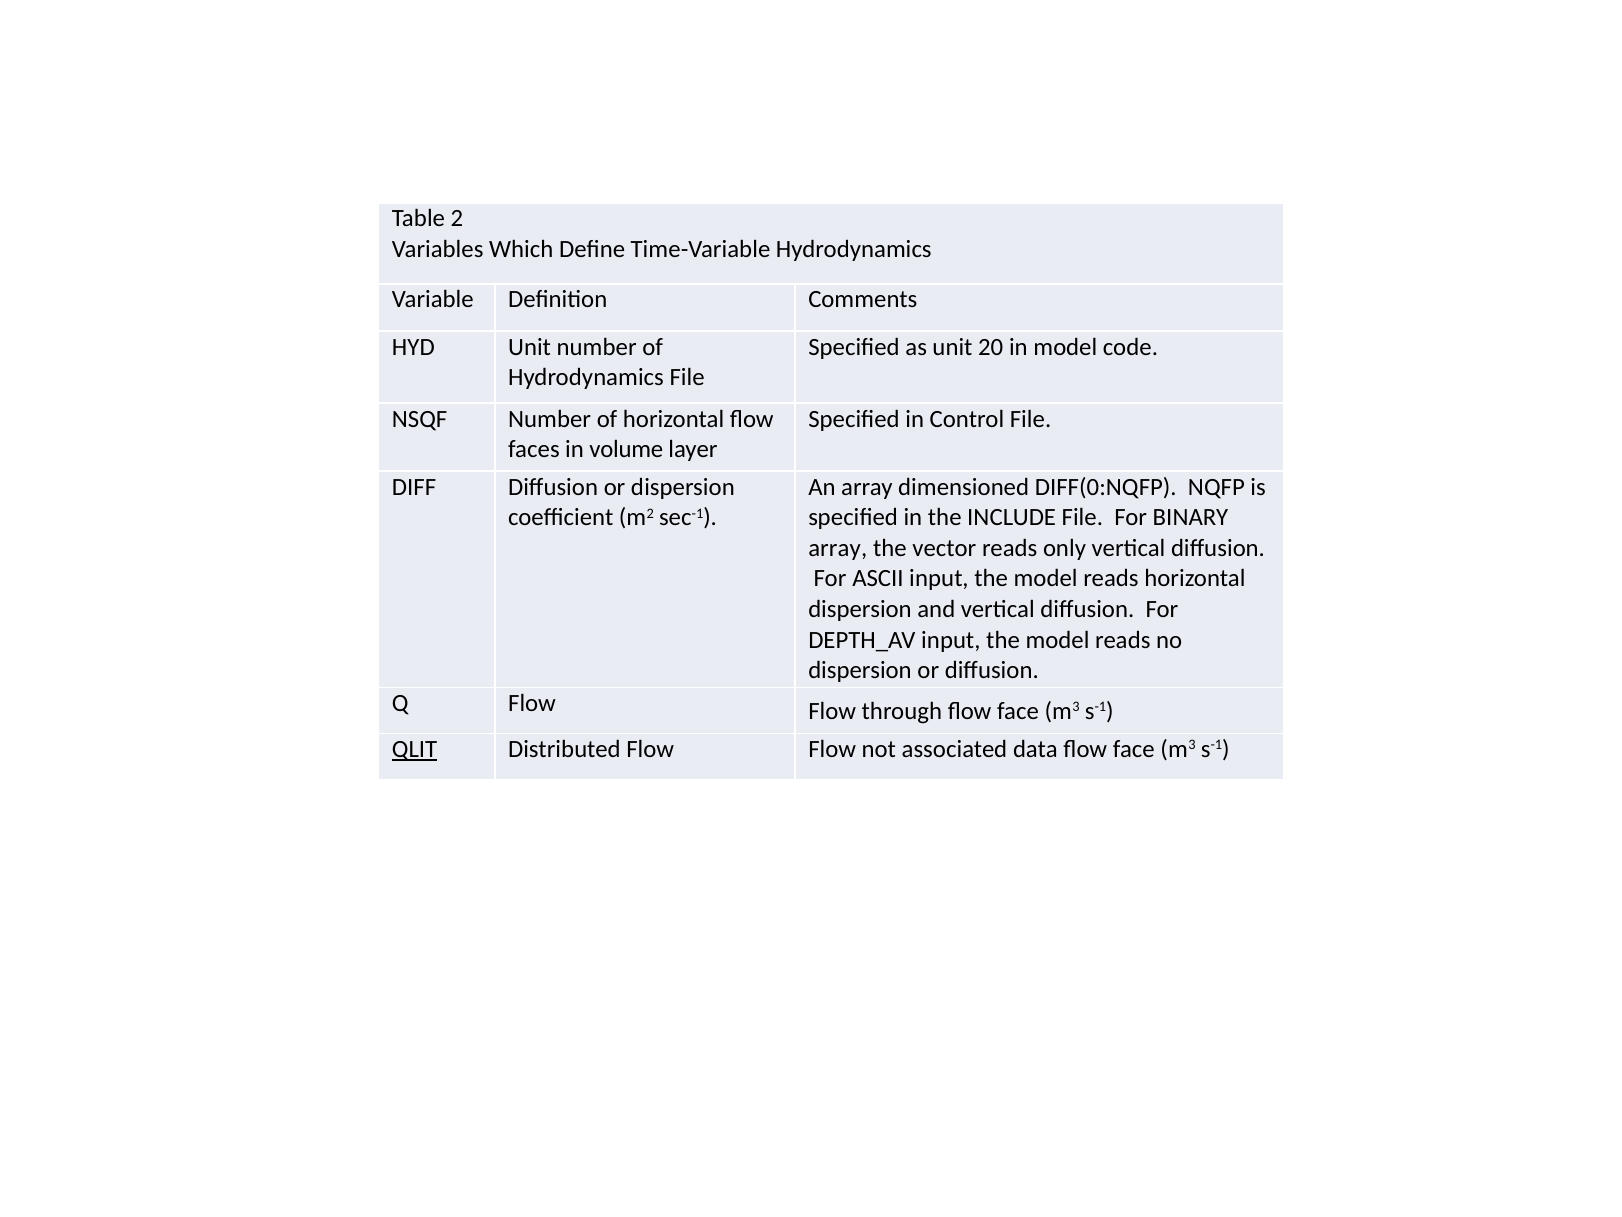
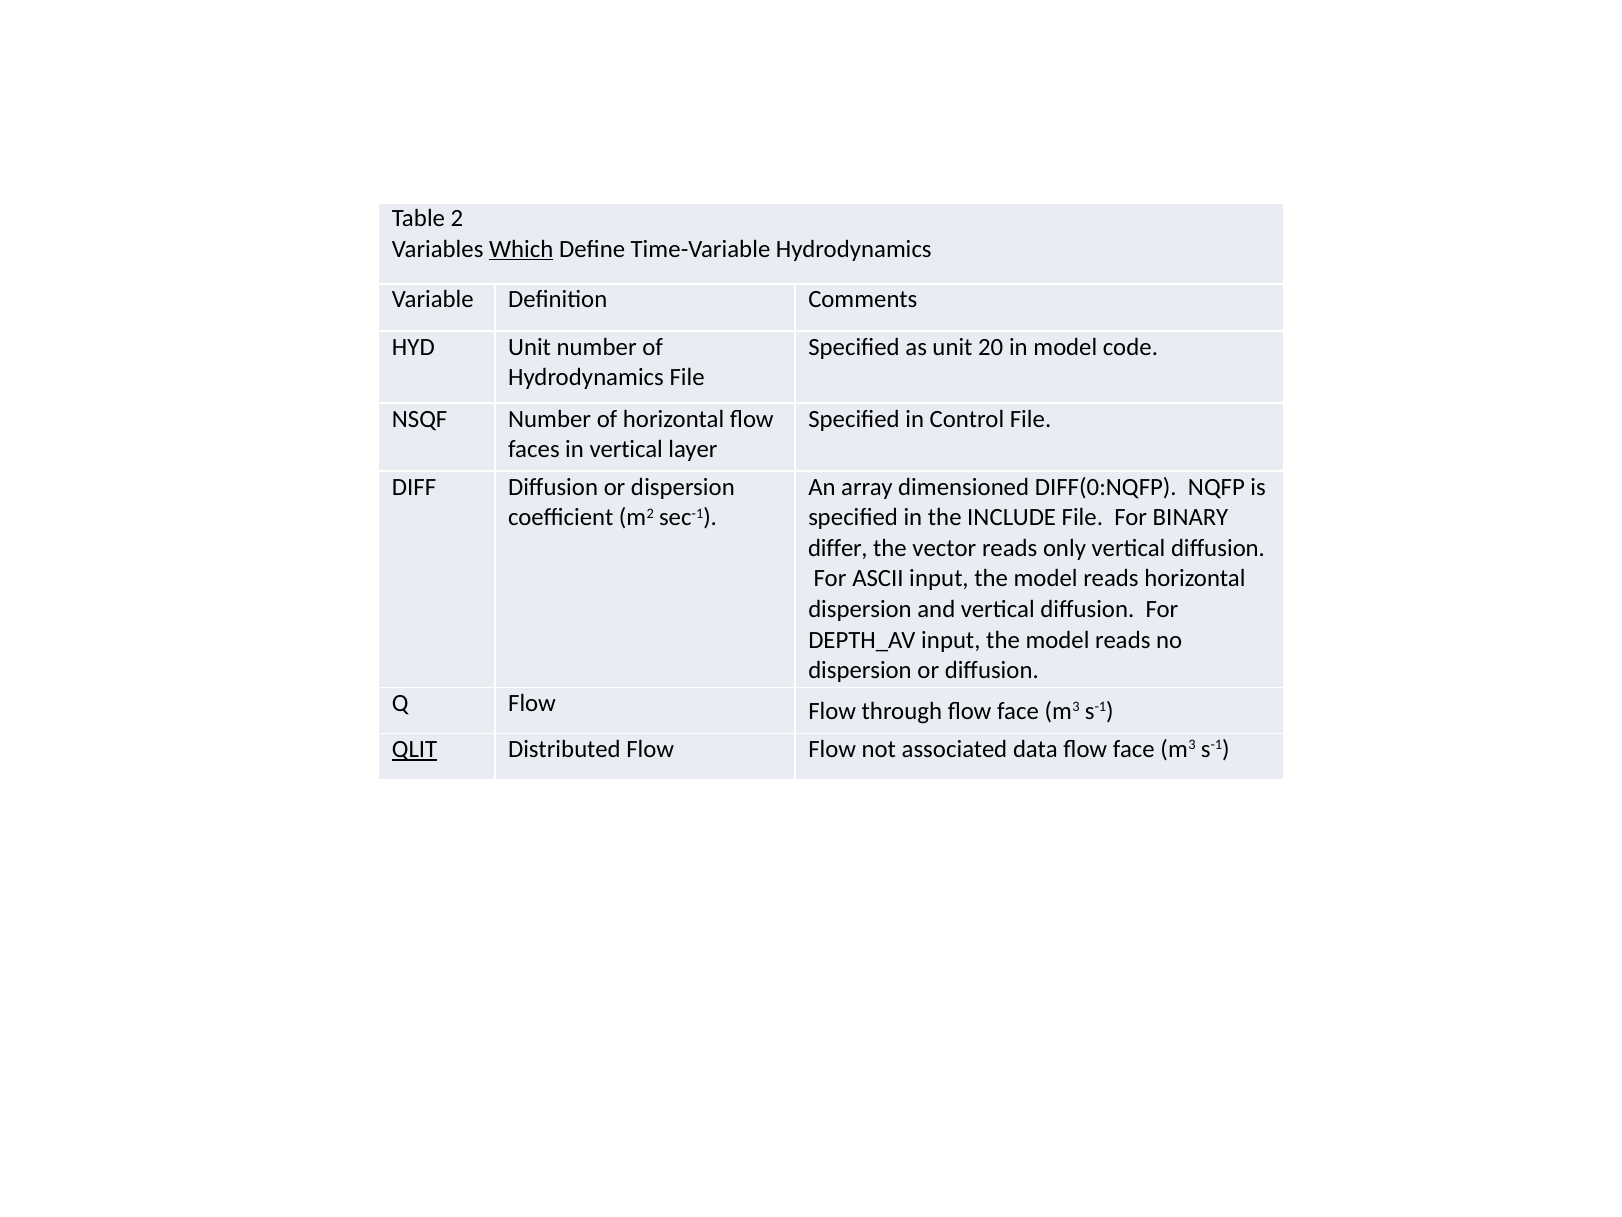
Which underline: none -> present
in volume: volume -> vertical
array at (838, 548): array -> differ
